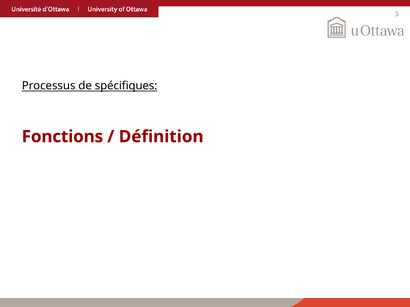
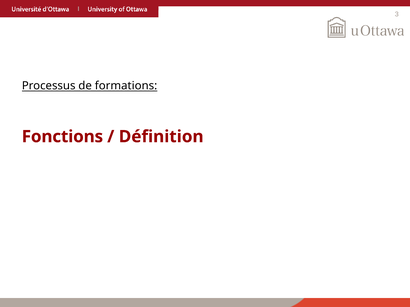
spécifiques: spécifiques -> formations
